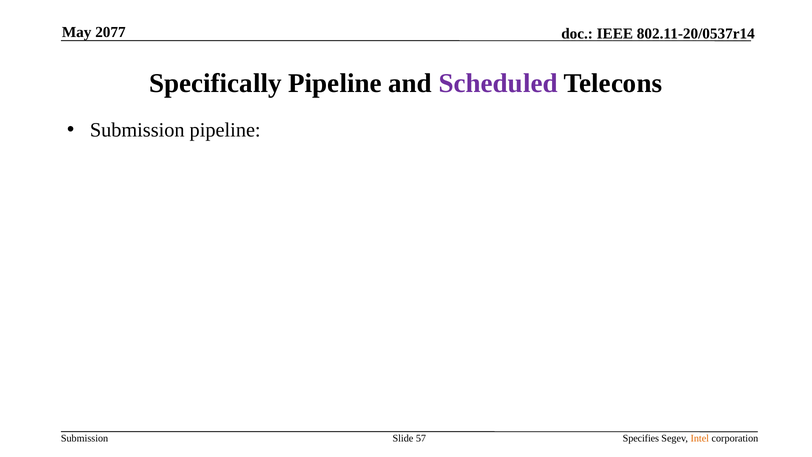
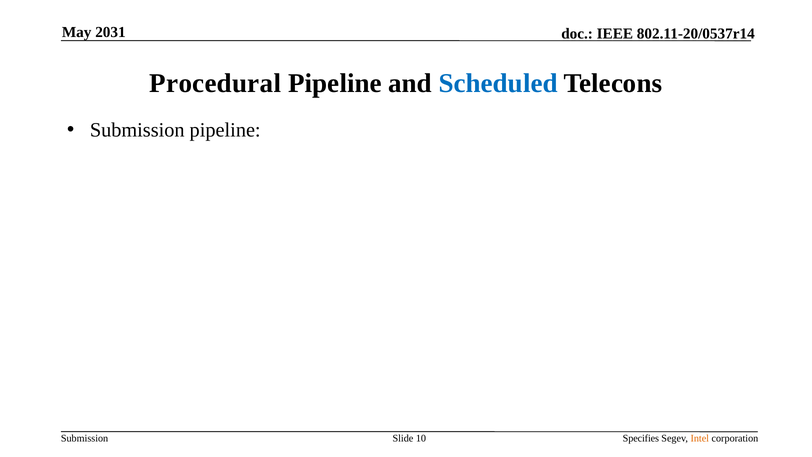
2077: 2077 -> 2031
Specifically: Specifically -> Procedural
Scheduled colour: purple -> blue
57: 57 -> 10
